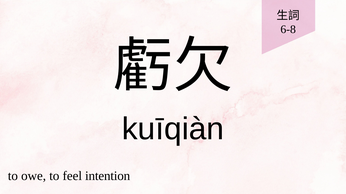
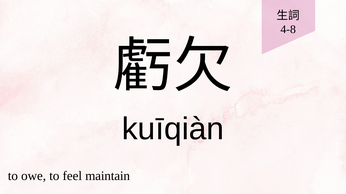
6-8: 6-8 -> 4-8
intention: intention -> maintain
